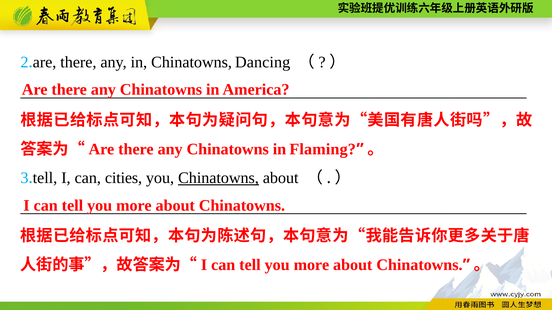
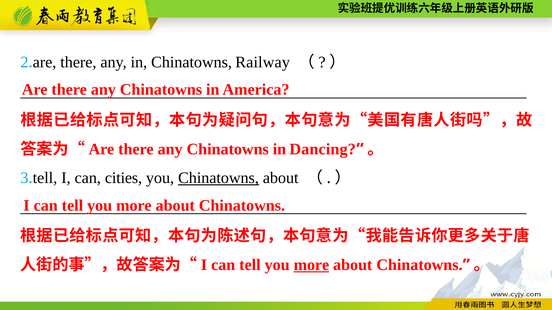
Dancing: Dancing -> Railway
Flaming: Flaming -> Dancing
more at (311, 265) underline: none -> present
